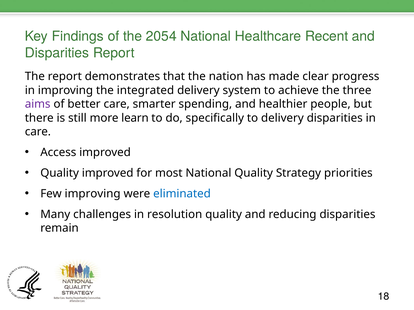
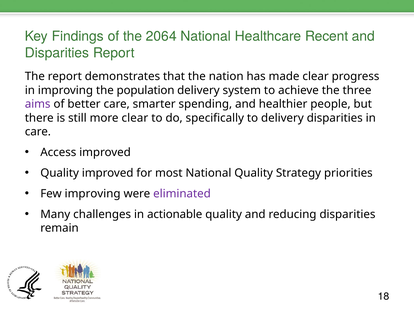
2054: 2054 -> 2064
integrated: integrated -> population
more learn: learn -> clear
eliminated colour: blue -> purple
resolution: resolution -> actionable
